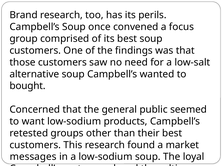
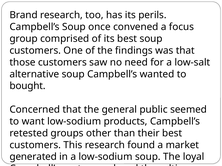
messages: messages -> generated
